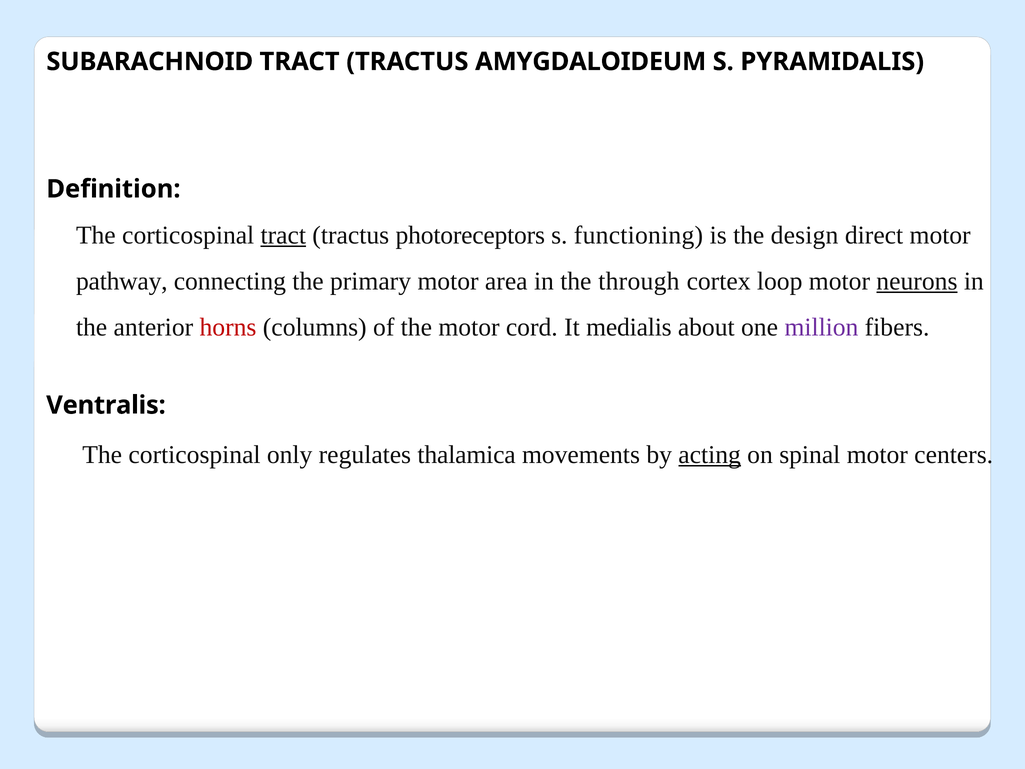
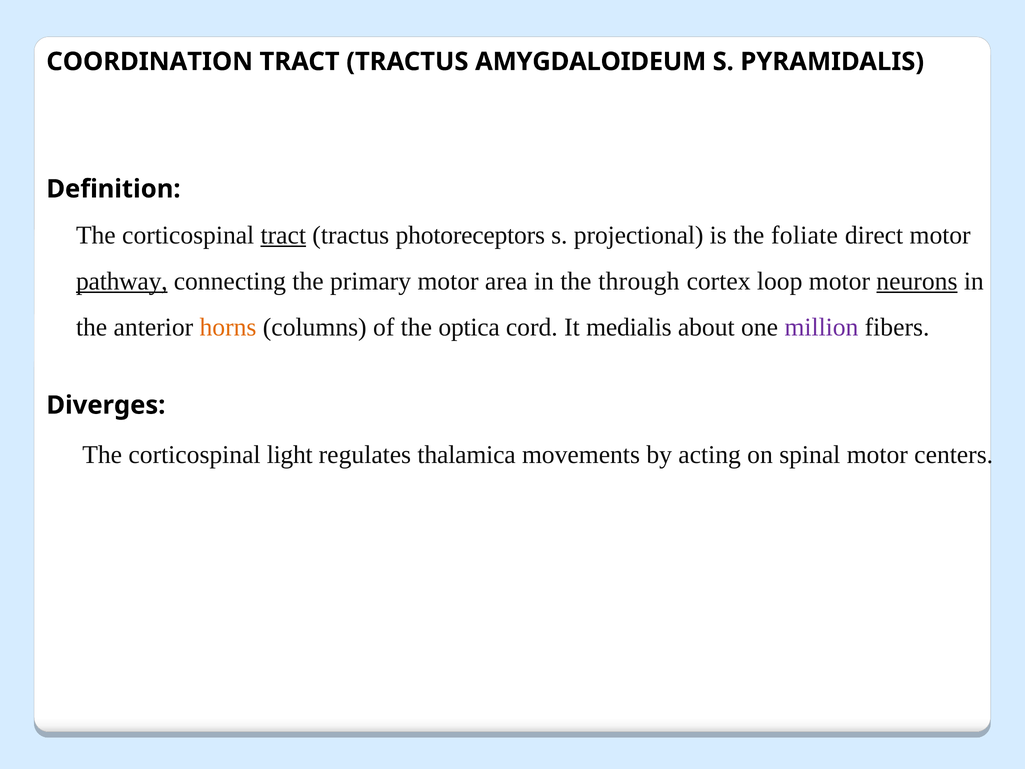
SUBARACHNOID: SUBARACHNOID -> COORDINATION
functioning: functioning -> projectional
design: design -> foliate
pathway underline: none -> present
horns colour: red -> orange
the motor: motor -> optica
Ventralis: Ventralis -> Diverges
only: only -> light
acting underline: present -> none
